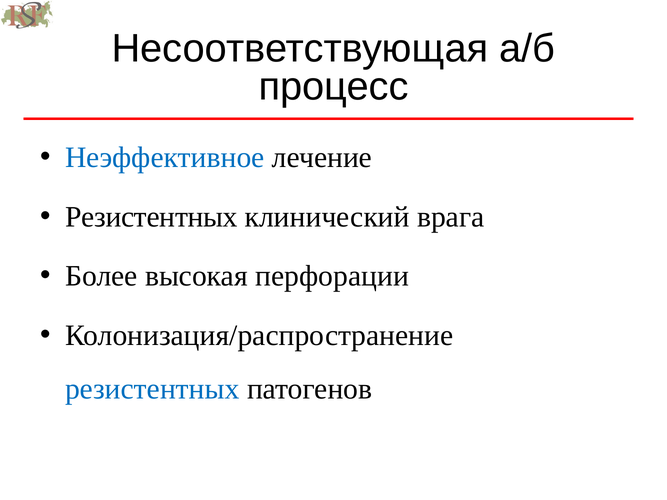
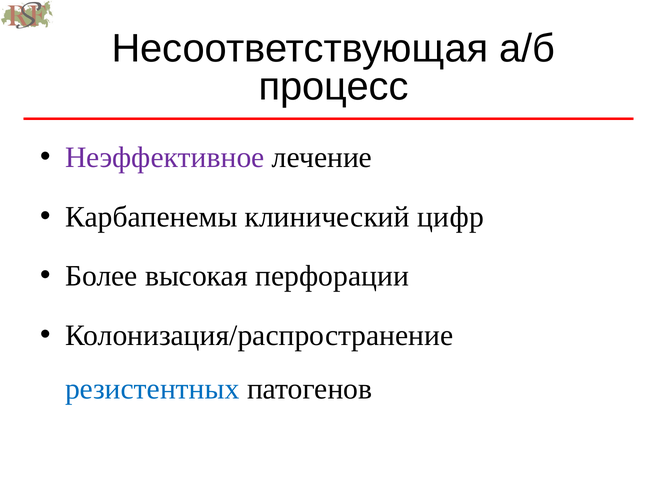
Неэффективное colour: blue -> purple
Резистентных at (151, 217): Резистентных -> Карбапенемы
врага: врага -> цифр
